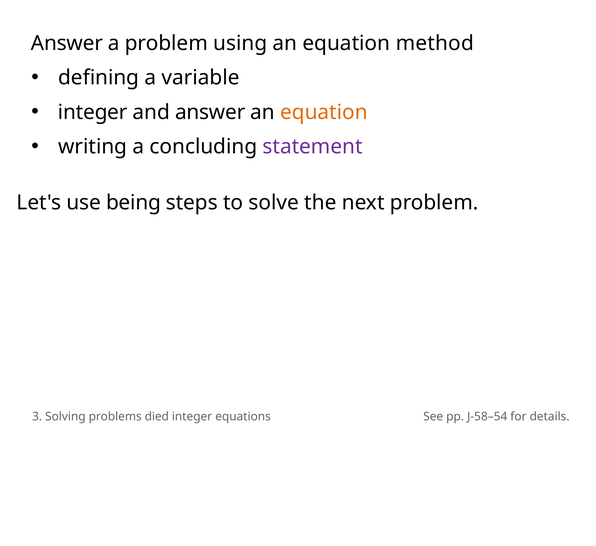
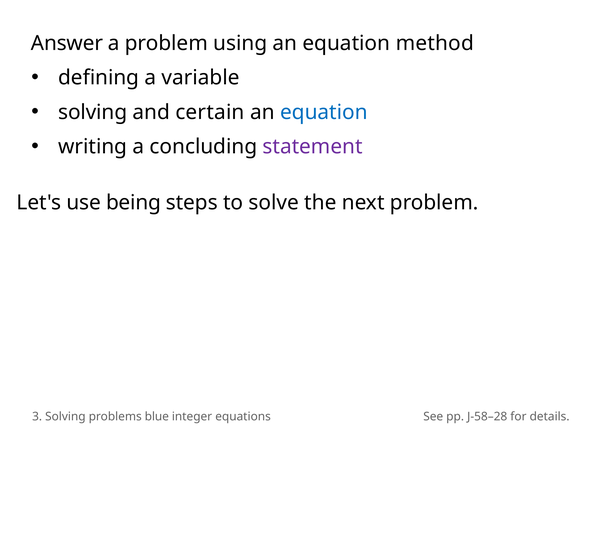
integer at (93, 112): integer -> solving
and answer: answer -> certain
equation at (324, 112) colour: orange -> blue
died: died -> blue
J-58–54: J-58–54 -> J-58–28
